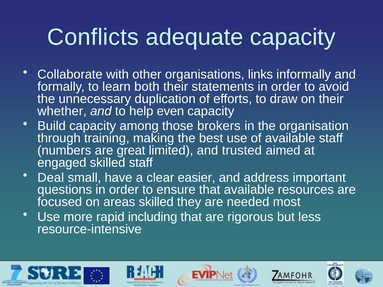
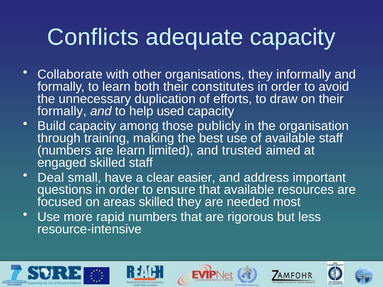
organisations links: links -> they
statements: statements -> constitutes
whether at (62, 111): whether -> formally
even: even -> used
brokers: brokers -> publicly
are great: great -> learn
rapid including: including -> numbers
